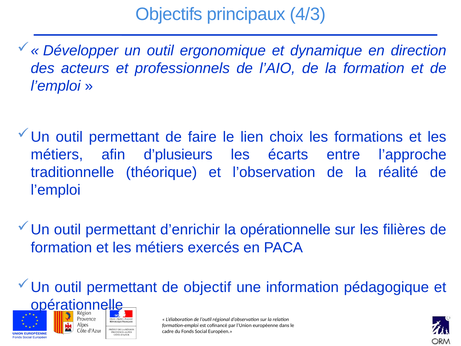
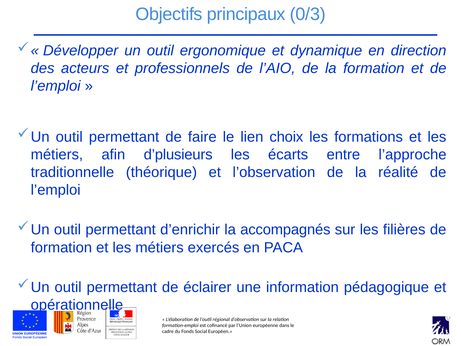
4/3: 4/3 -> 0/3
la opérationnelle: opérationnelle -> accompagnés
objectif: objectif -> éclairer
